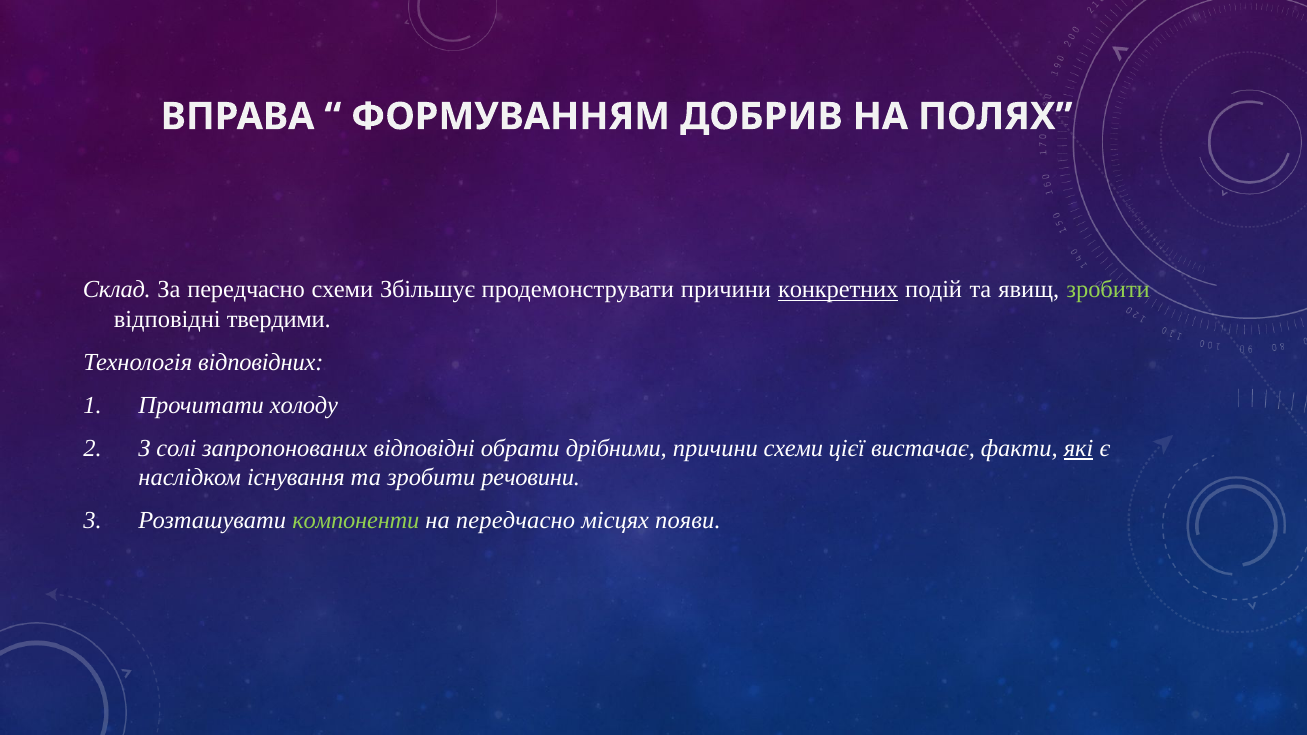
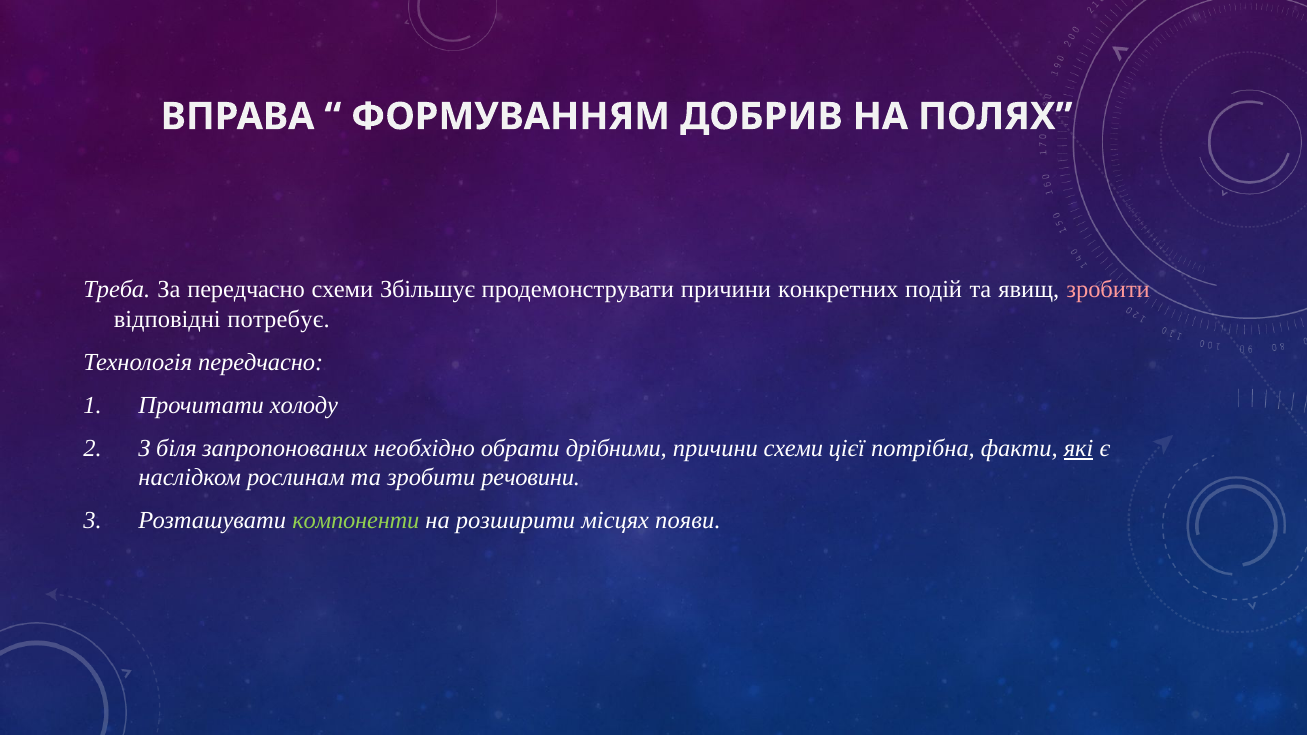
Склад: Склад -> Треба
конкретних underline: present -> none
зробити at (1108, 290) colour: light green -> pink
твердими: твердими -> потребує
Технологія відповідних: відповідних -> передчасно
солі: солі -> біля
запропонованих відповідні: відповідні -> необхідно
вистачає: вистачає -> потрібна
існування: існування -> рослинам
на передчасно: передчасно -> розширити
